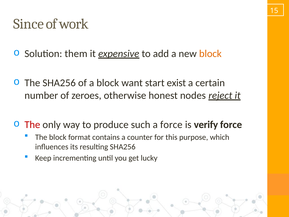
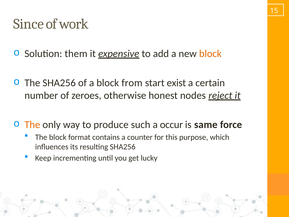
want: want -> from
The at (32, 125) colour: red -> orange
a force: force -> occur
verify: verify -> same
